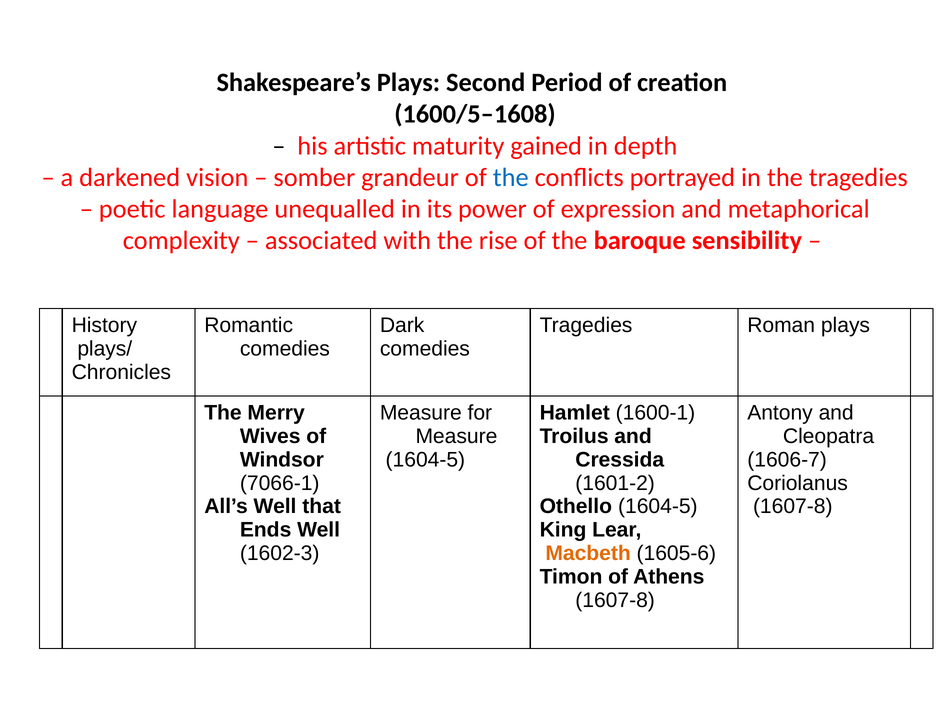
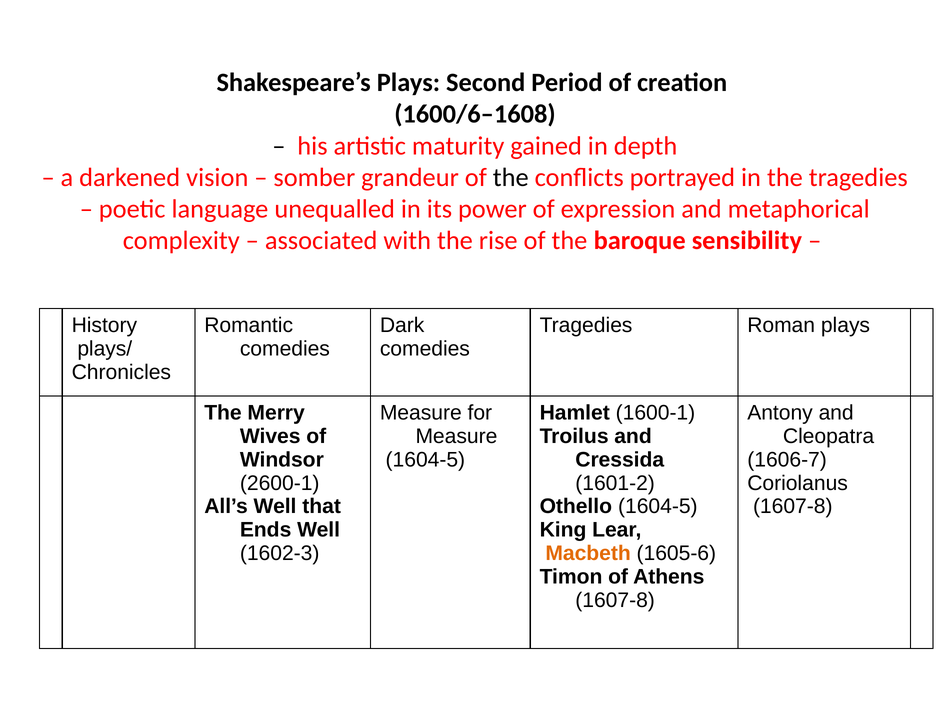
1600/5–1608: 1600/5–1608 -> 1600/6–1608
the at (511, 178) colour: blue -> black
7066-1: 7066-1 -> 2600-1
